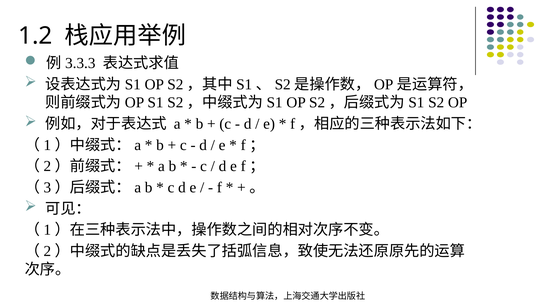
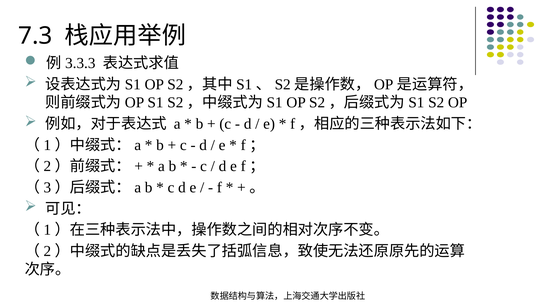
1.2: 1.2 -> 7.3
